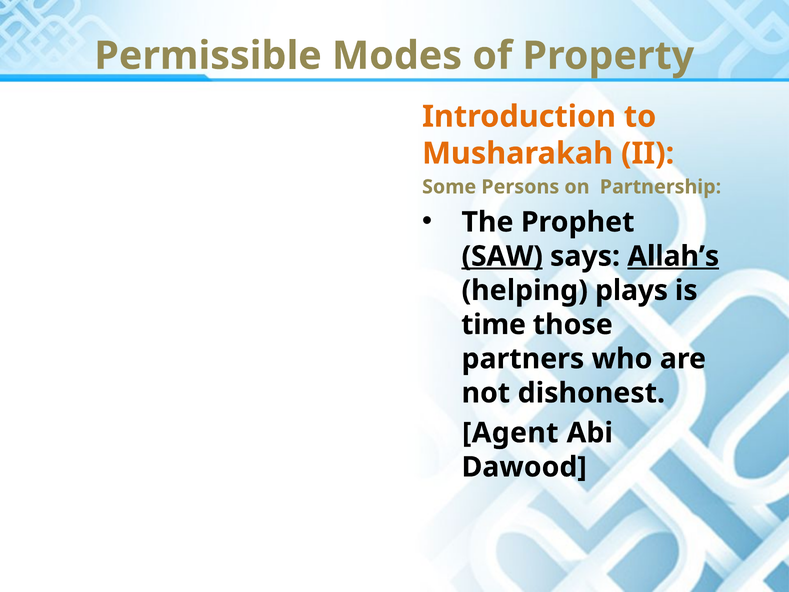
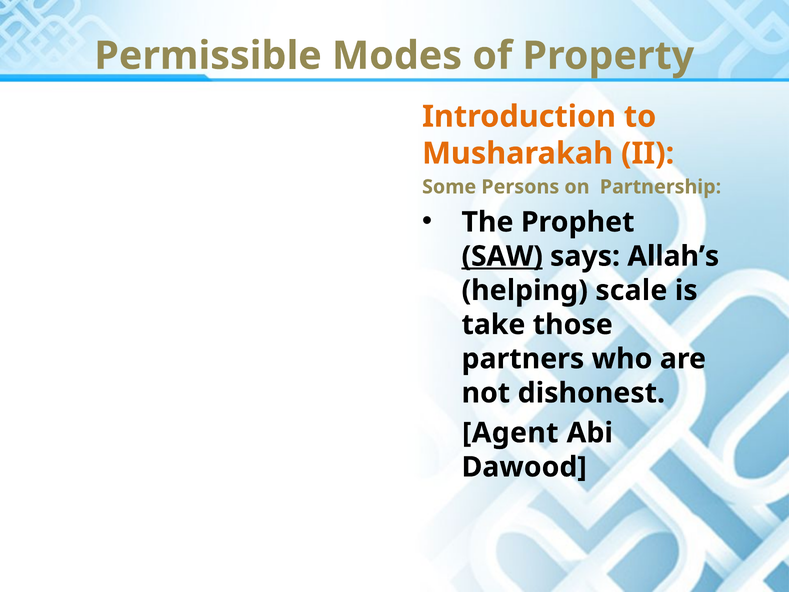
Allah’s underline: present -> none
plays: plays -> scale
time: time -> take
